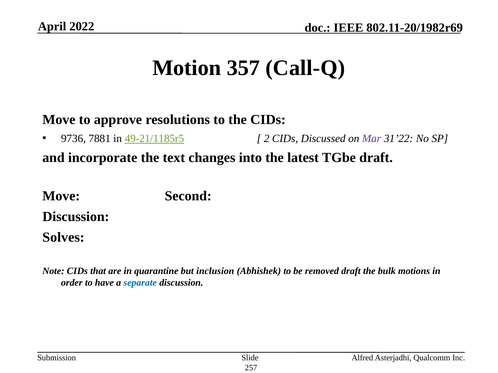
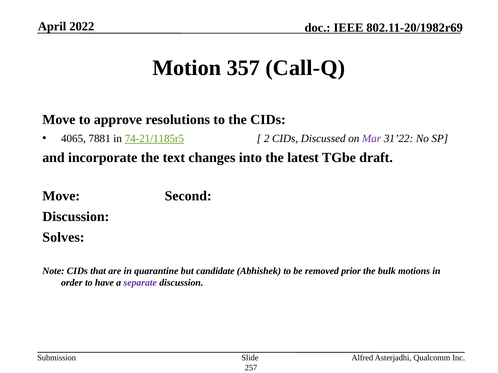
9736: 9736 -> 4065
49-21/1185r5: 49-21/1185r5 -> 74-21/1185r5
inclusion: inclusion -> candidate
removed draft: draft -> prior
separate colour: blue -> purple
